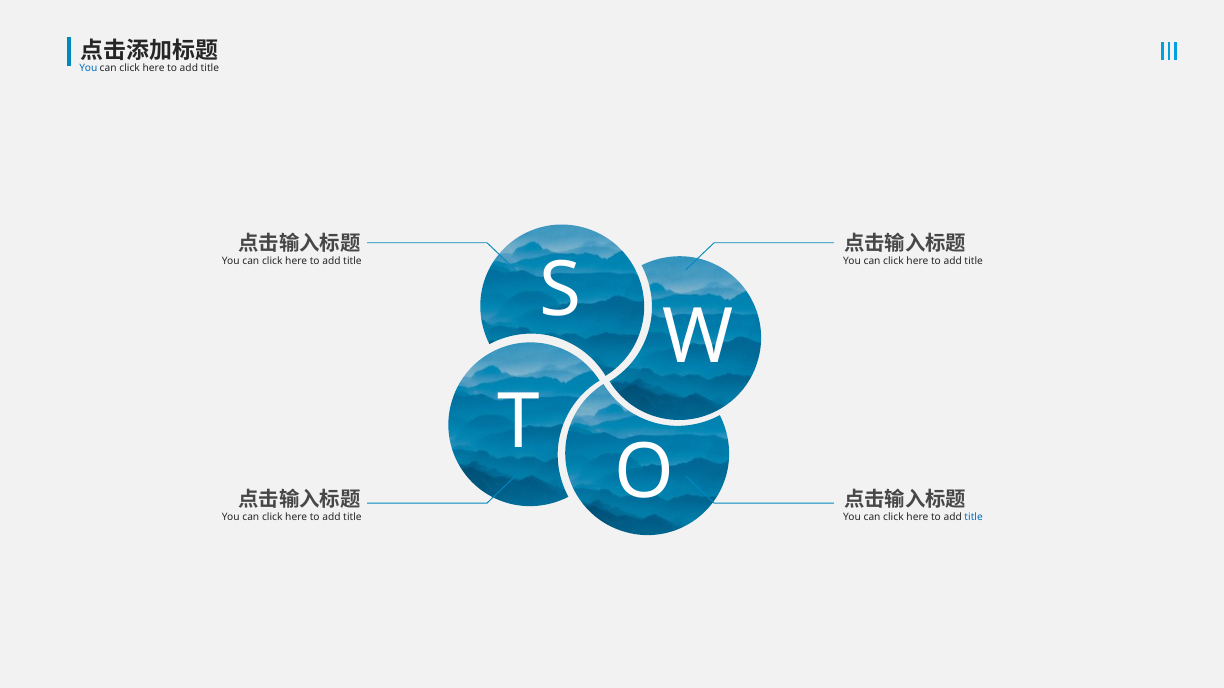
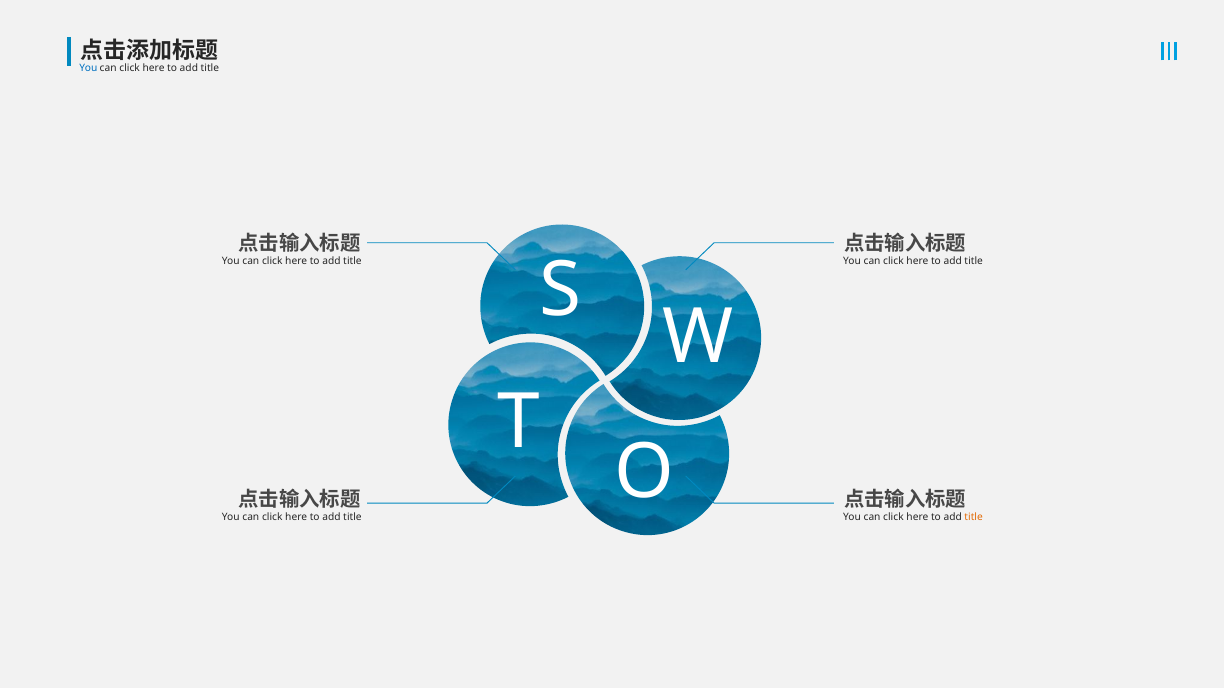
title at (974, 517) colour: blue -> orange
